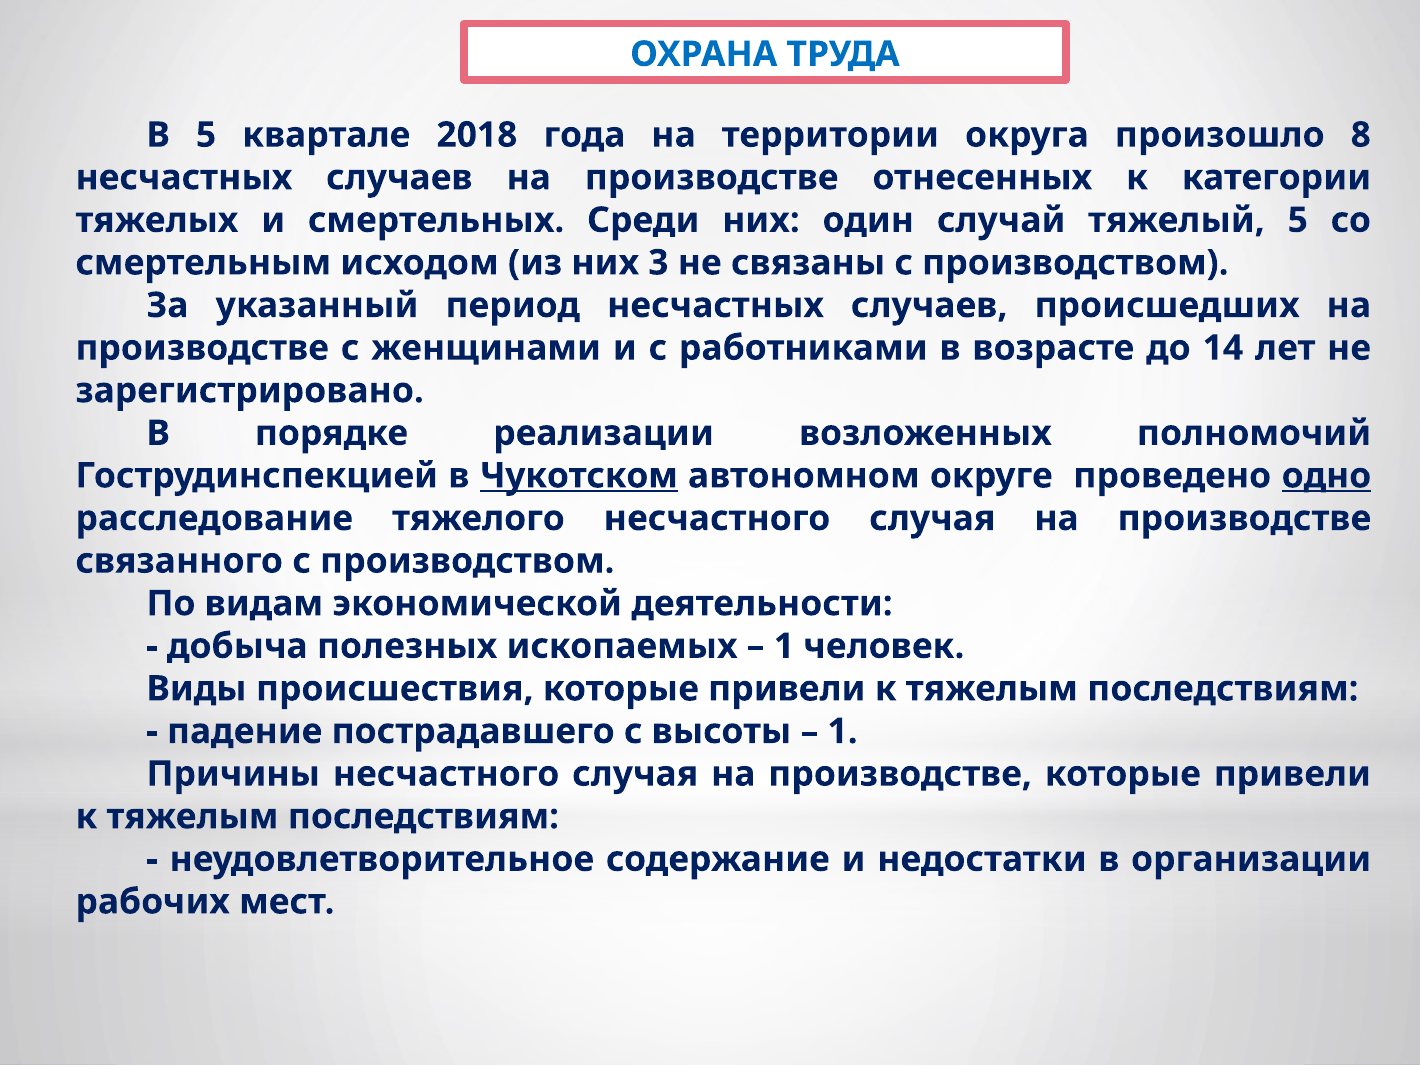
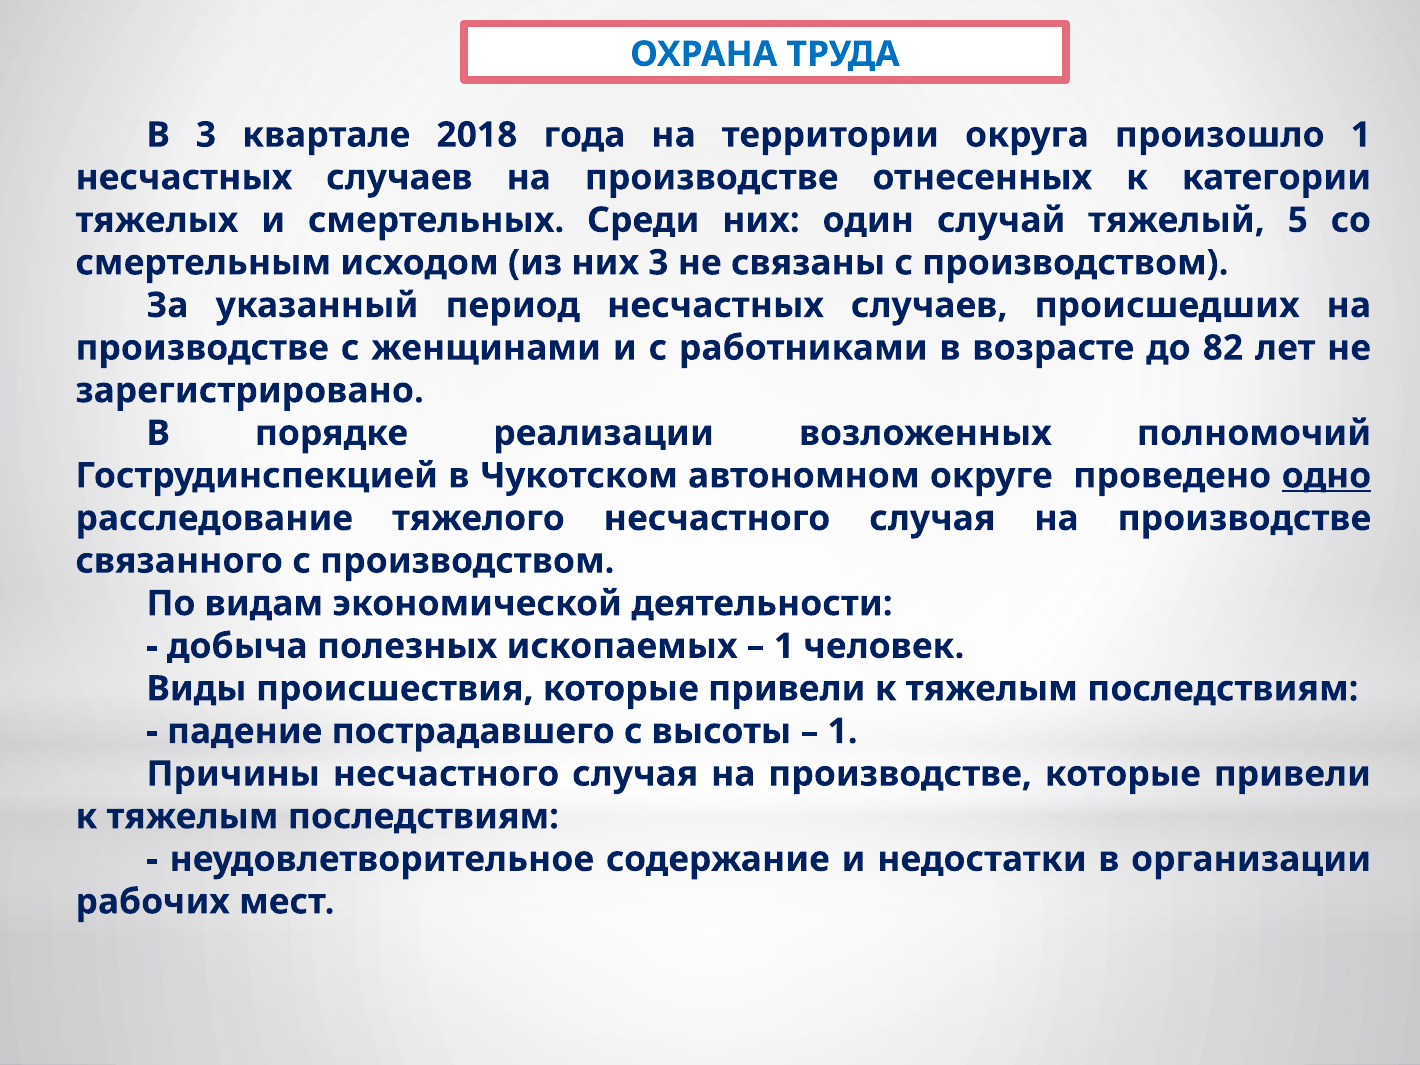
В 5: 5 -> 3
произошло 8: 8 -> 1
14: 14 -> 82
Чукотском underline: present -> none
